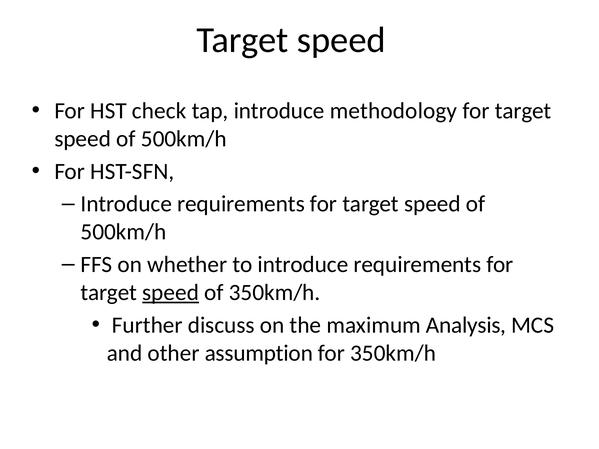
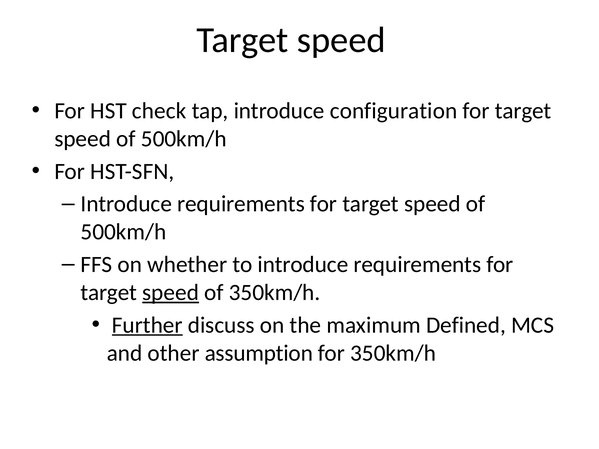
methodology: methodology -> configuration
Further underline: none -> present
Analysis: Analysis -> Defined
